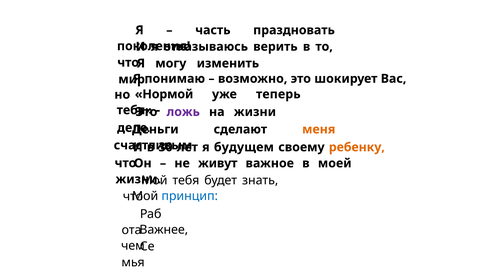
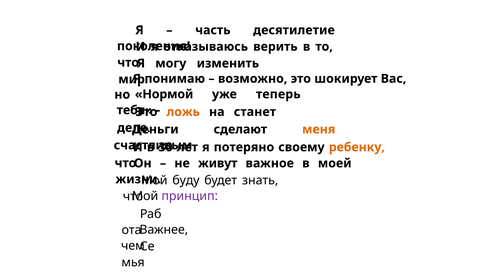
праздновать: праздновать -> десятилетие
ложь colour: purple -> orange
на жизни: жизни -> станет
будущем: будущем -> потеряно
тебя at (186, 180): тебя -> буду
принцип colour: blue -> purple
